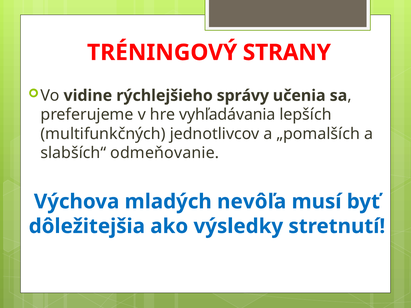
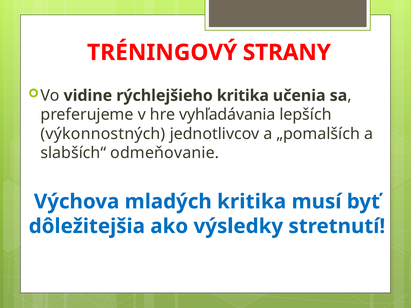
rýchlejšieho správy: správy -> kritika
multifunkčných: multifunkčných -> výkonnostných
mladých nevôľa: nevôľa -> kritika
